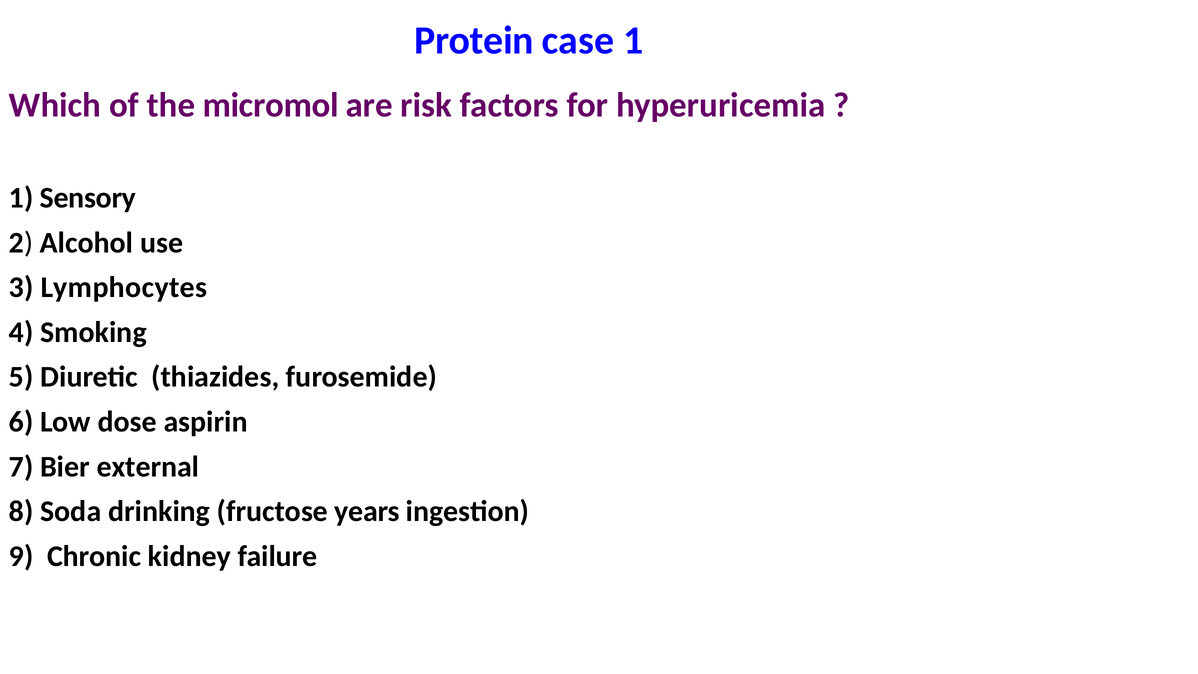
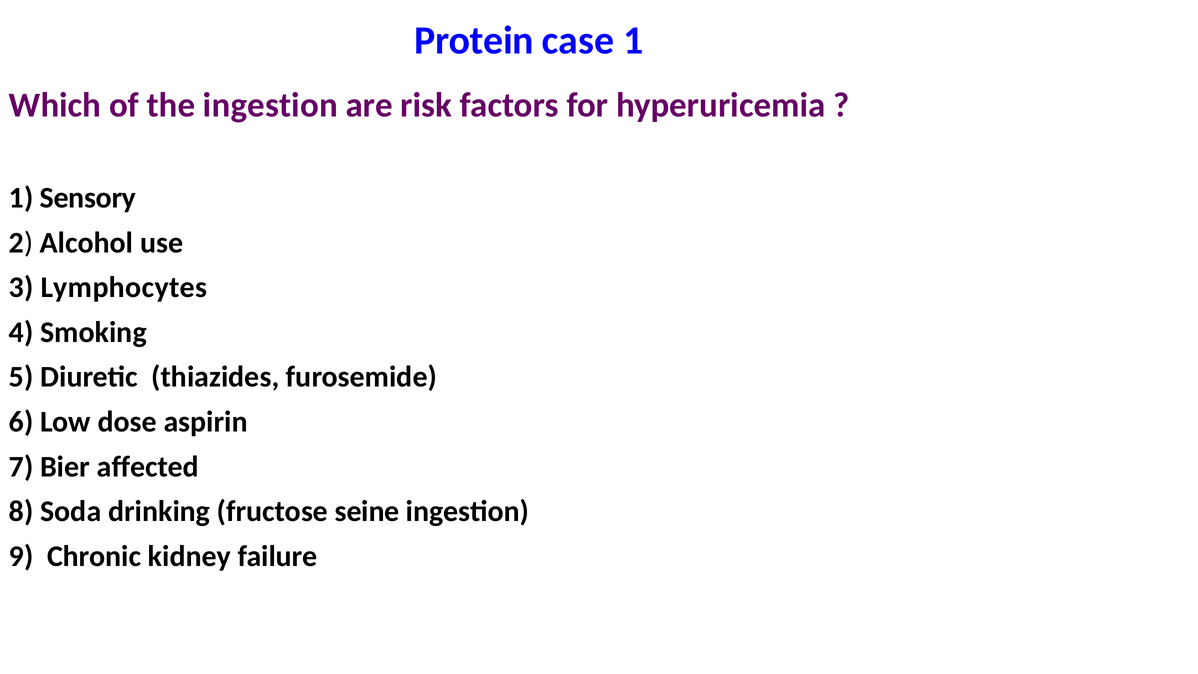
the micromol: micromol -> ingestion
external: external -> affected
years: years -> seine
